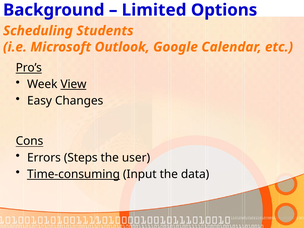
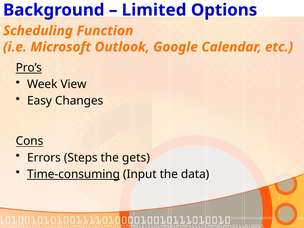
Students: Students -> Function
View underline: present -> none
user: user -> gets
